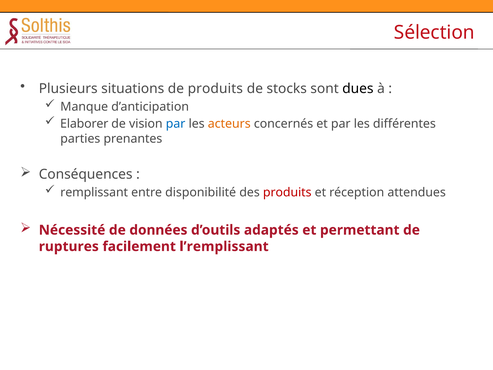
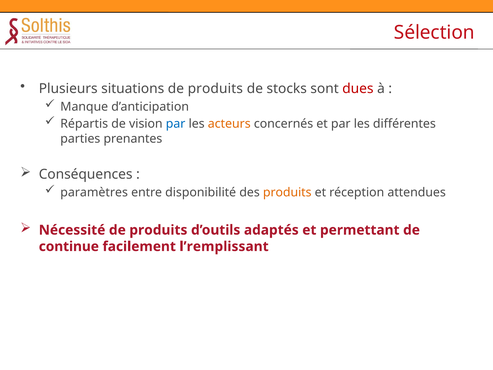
dues colour: black -> red
Elaborer: Elaborer -> Répartis
remplissant: remplissant -> paramètres
produits at (287, 192) colour: red -> orange
Nécessité de données: données -> produits
ruptures: ruptures -> continue
